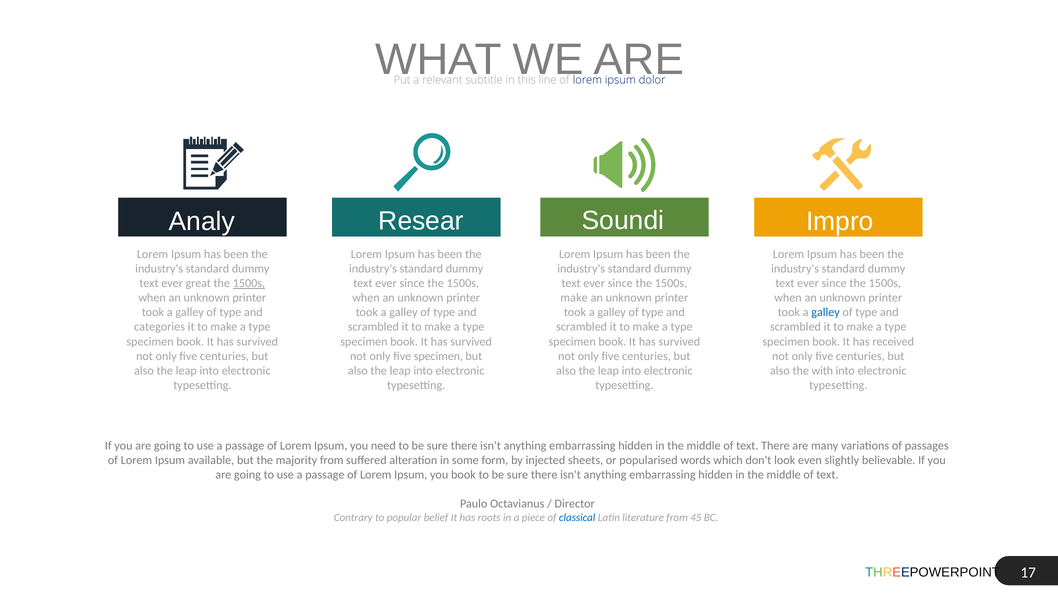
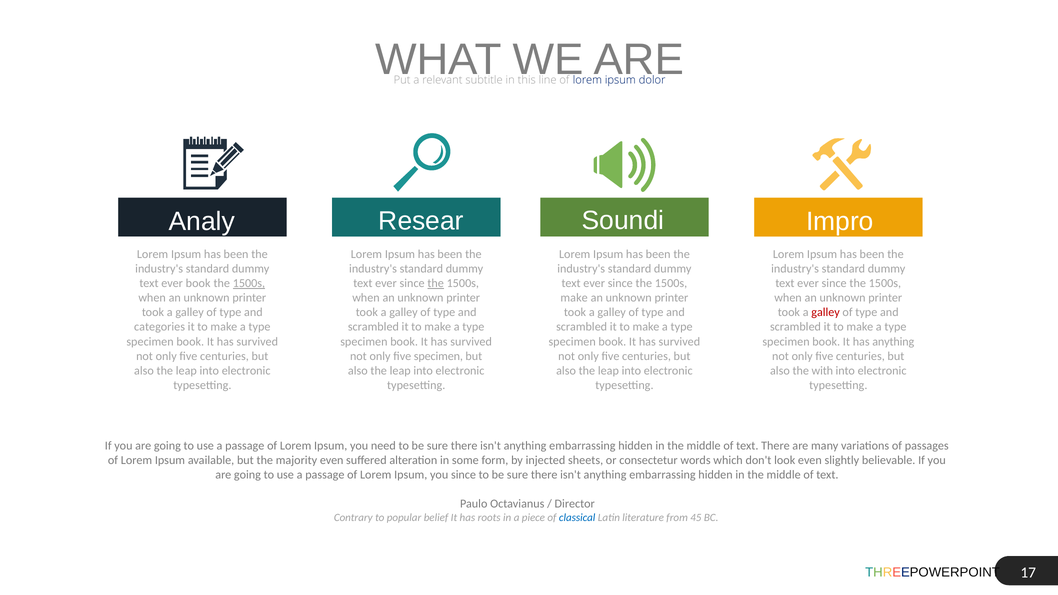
ever great: great -> book
the at (436, 283) underline: none -> present
galley at (826, 312) colour: blue -> red
has received: received -> anything
majority from: from -> even
popularised: popularised -> consectetur
you book: book -> since
